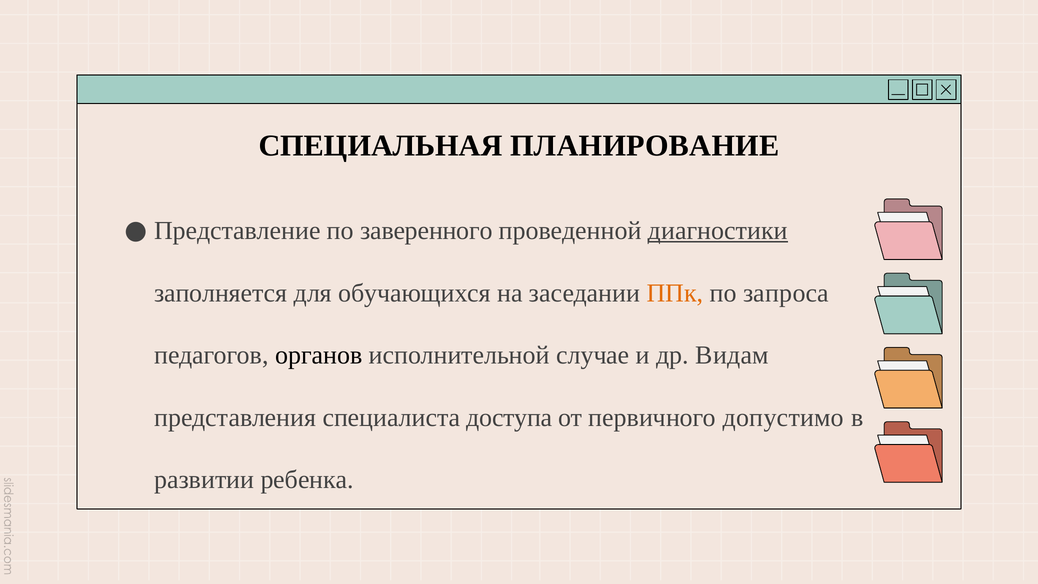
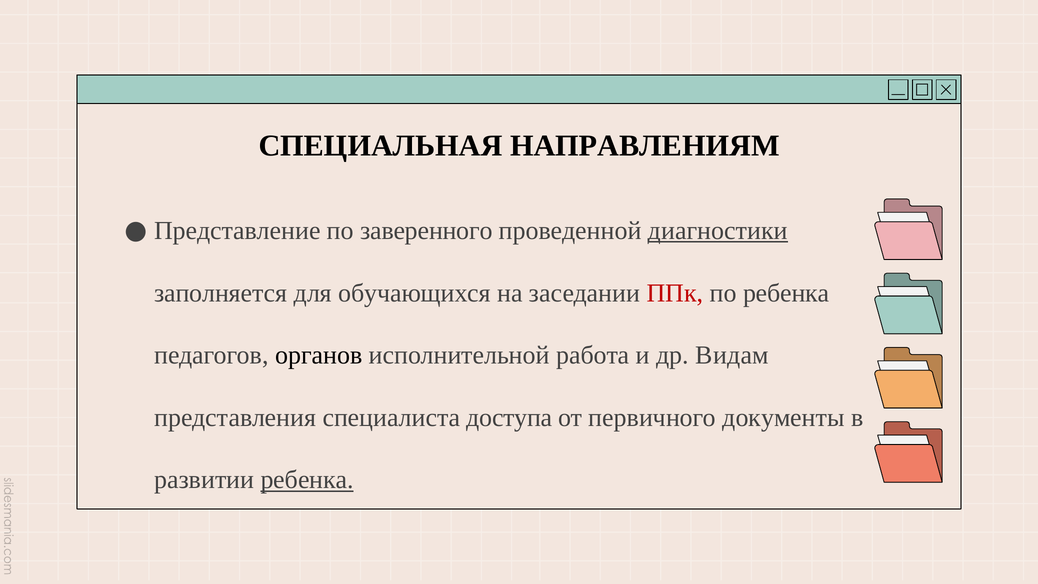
ПЛАНИРОВАНИЕ: ПЛАНИРОВАНИЕ -> НАПРАВЛЕНИЯМ
ППк colour: orange -> red
по запроса: запроса -> ребенка
случае: случае -> работа
допустимо: допустимо -> документы
ребенка at (307, 480) underline: none -> present
